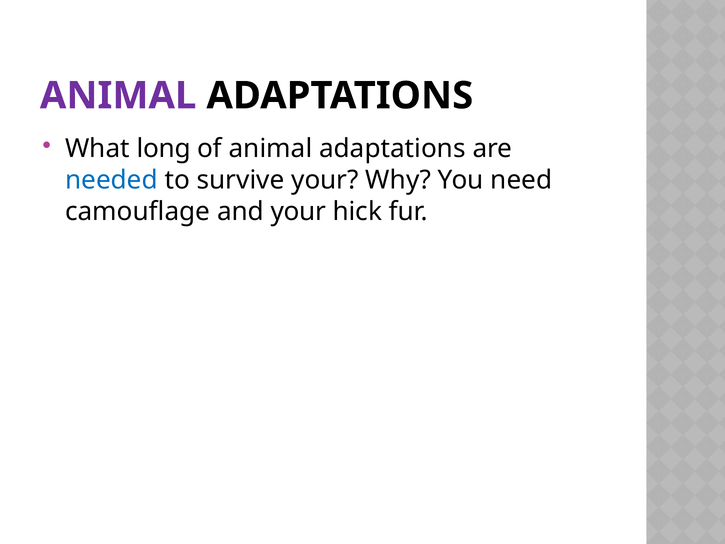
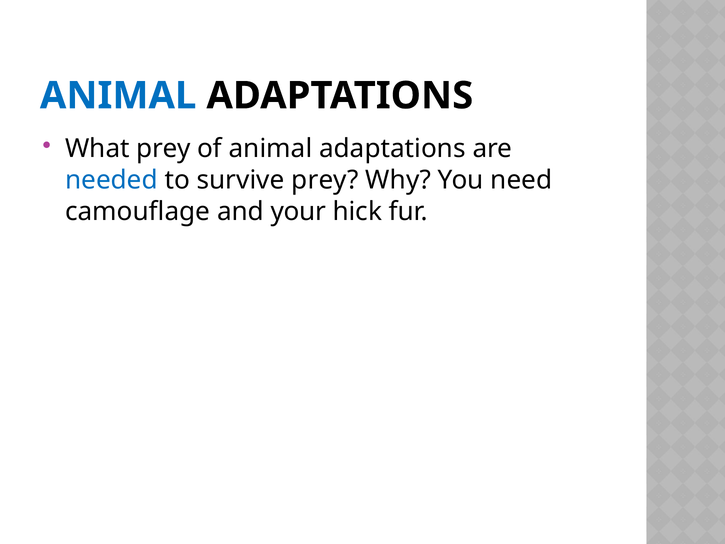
ANIMAL at (118, 96) colour: purple -> blue
What long: long -> prey
survive your: your -> prey
